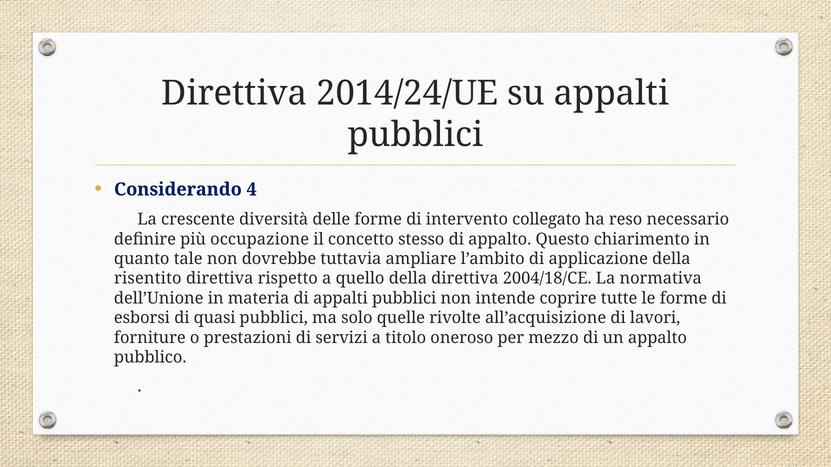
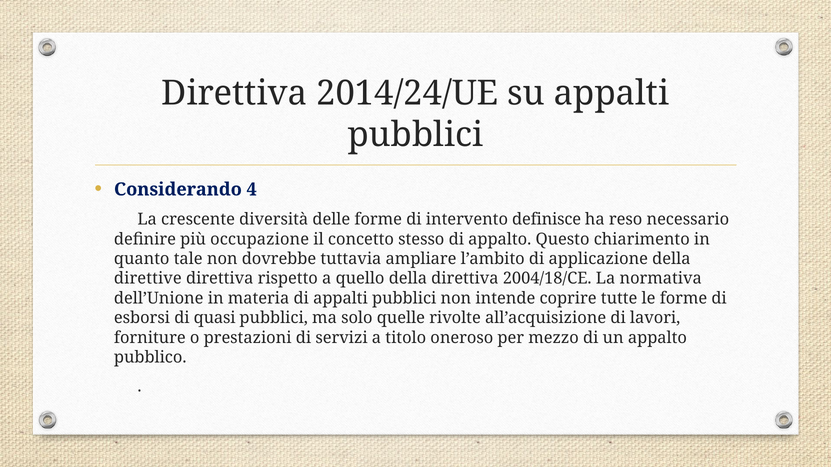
collegato: collegato -> definisce
risentito: risentito -> direttive
